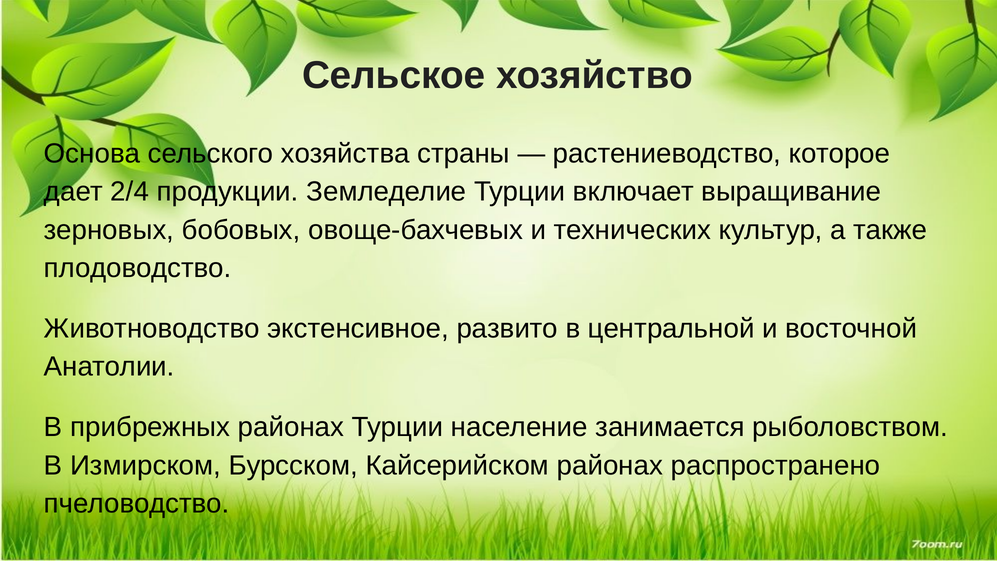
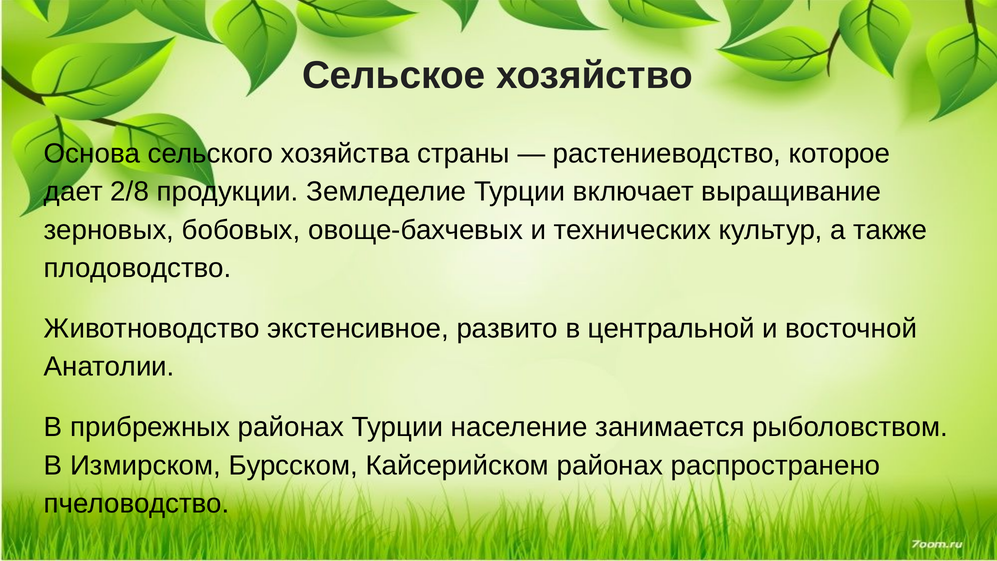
2/4: 2/4 -> 2/8
